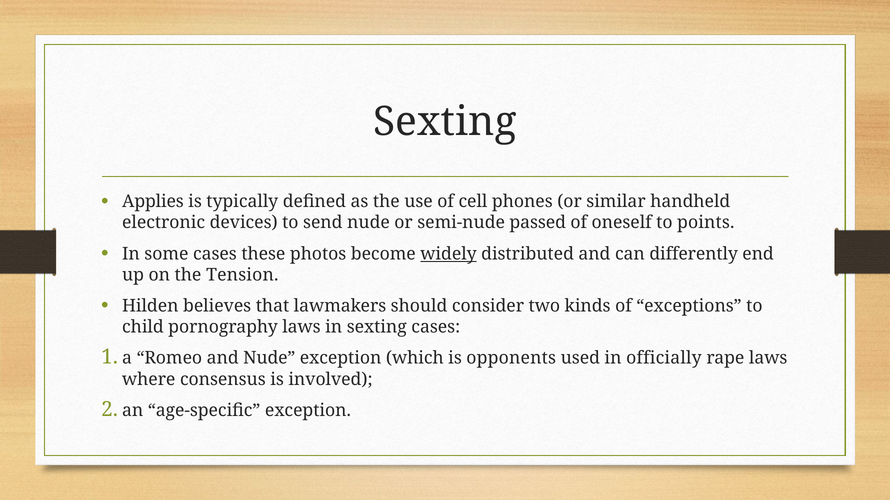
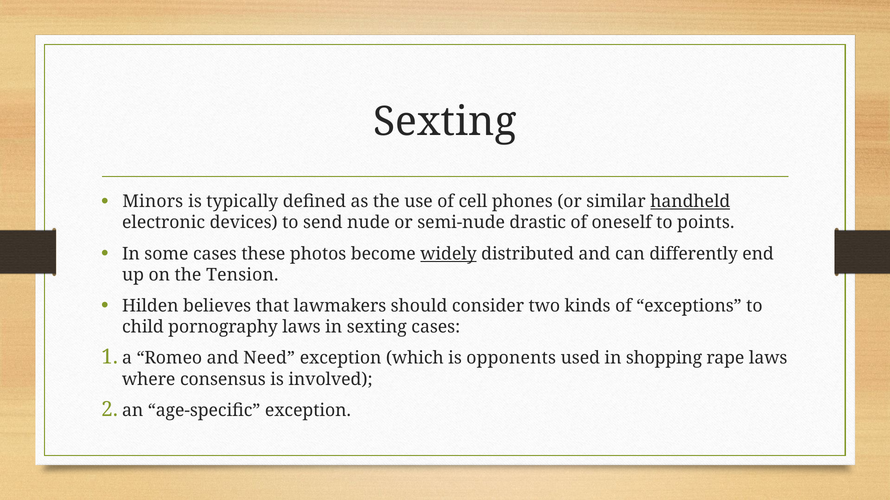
Applies: Applies -> Minors
handheld underline: none -> present
passed: passed -> drastic
and Nude: Nude -> Need
officially: officially -> shopping
